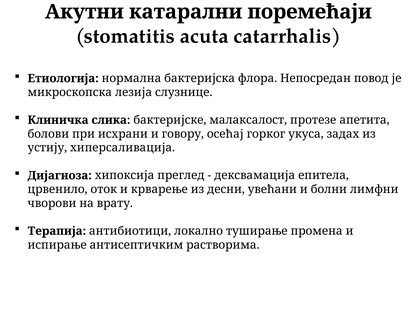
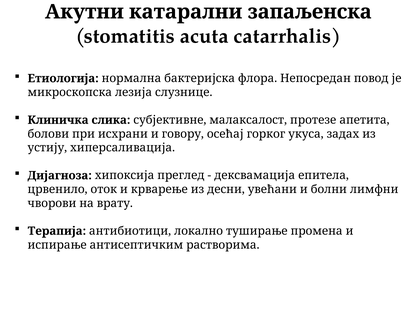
поремећаји: поремећаји -> запаљенска
бактеријске: бактеријске -> субјективне
